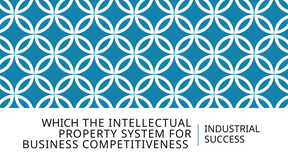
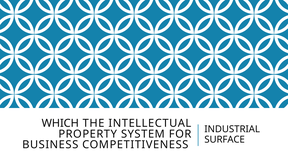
SUCCESS: SUCCESS -> SURFACE
